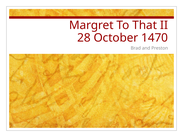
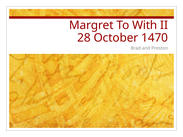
That: That -> With
